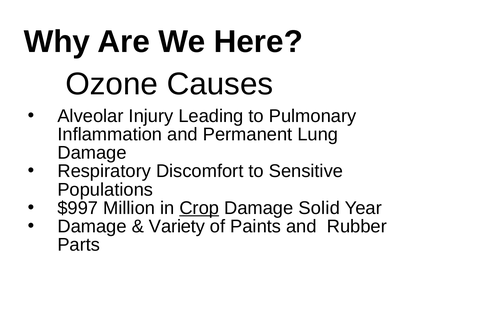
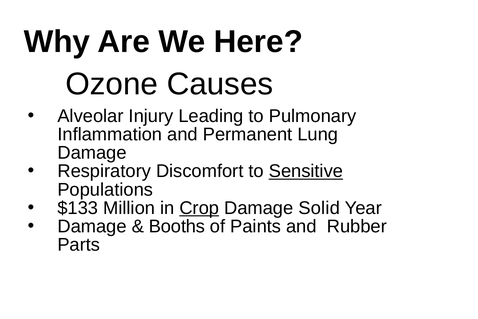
Sensitive underline: none -> present
$997: $997 -> $133
Variety: Variety -> Booths
